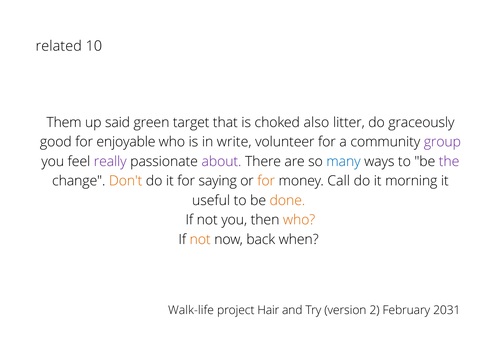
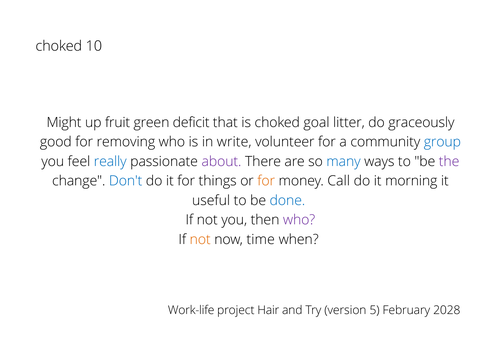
related at (59, 46): related -> choked
Them: Them -> Might
said: said -> fruit
target: target -> deficit
also: also -> goal
enjoyable: enjoyable -> removing
group colour: purple -> blue
really colour: purple -> blue
Don't colour: orange -> blue
saying: saying -> things
done colour: orange -> blue
who at (299, 220) colour: orange -> purple
back: back -> time
Walk-life: Walk-life -> Work-life
2: 2 -> 5
2031: 2031 -> 2028
